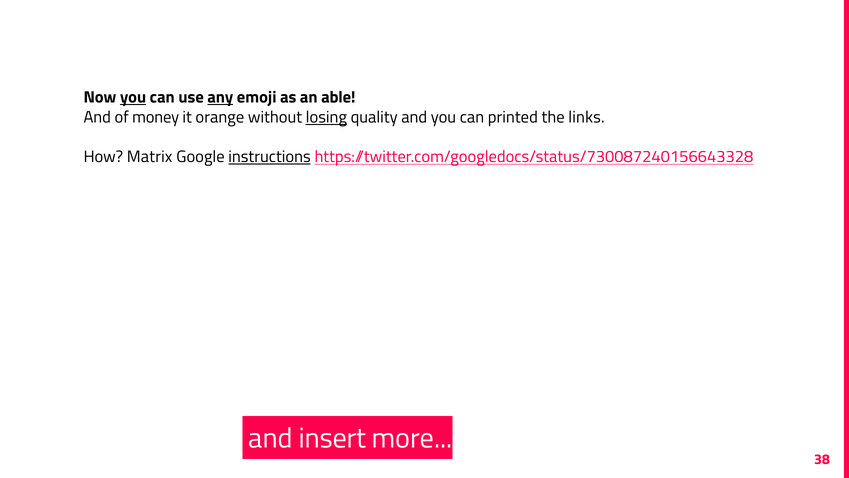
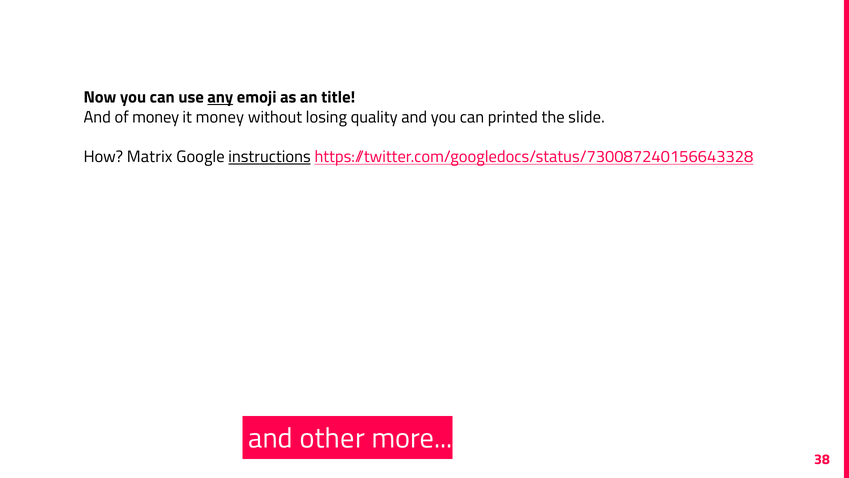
you at (133, 97) underline: present -> none
able: able -> title
it orange: orange -> money
losing underline: present -> none
links: links -> slide
insert: insert -> other
